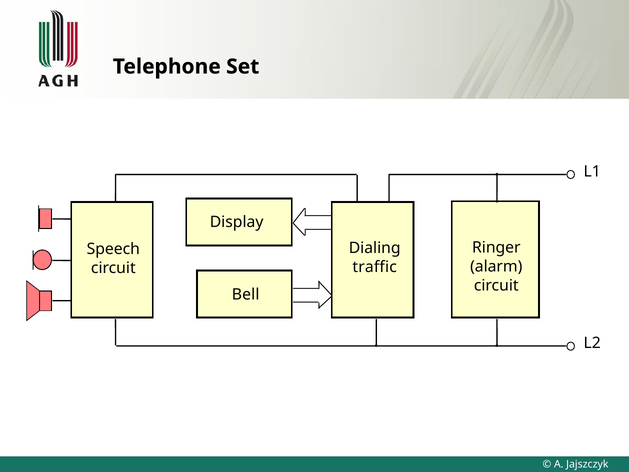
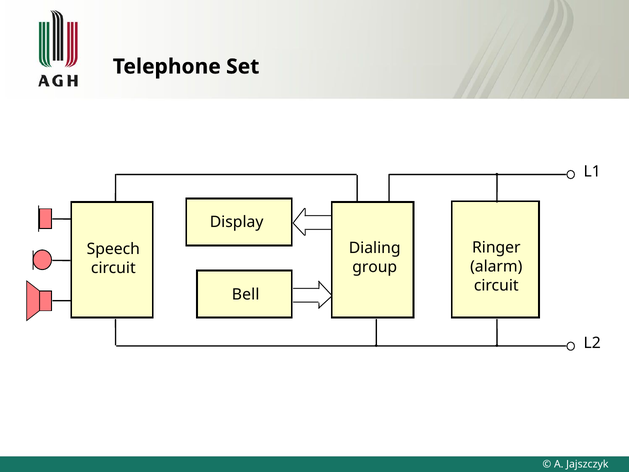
traffic: traffic -> group
